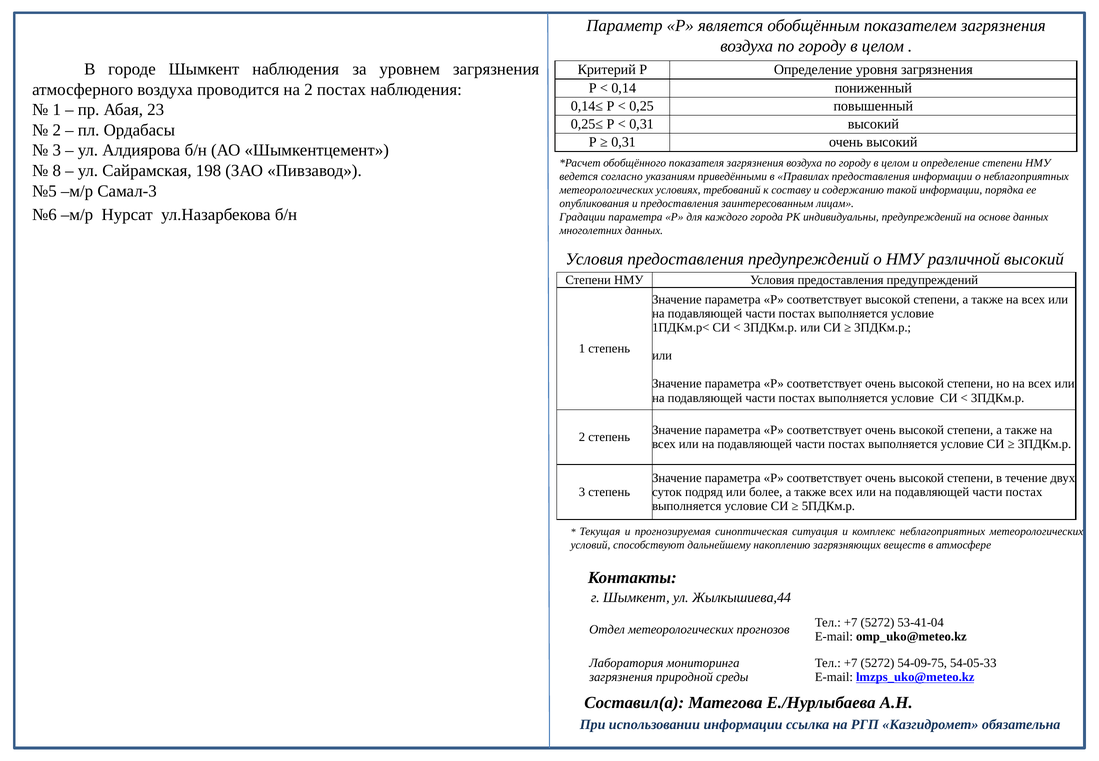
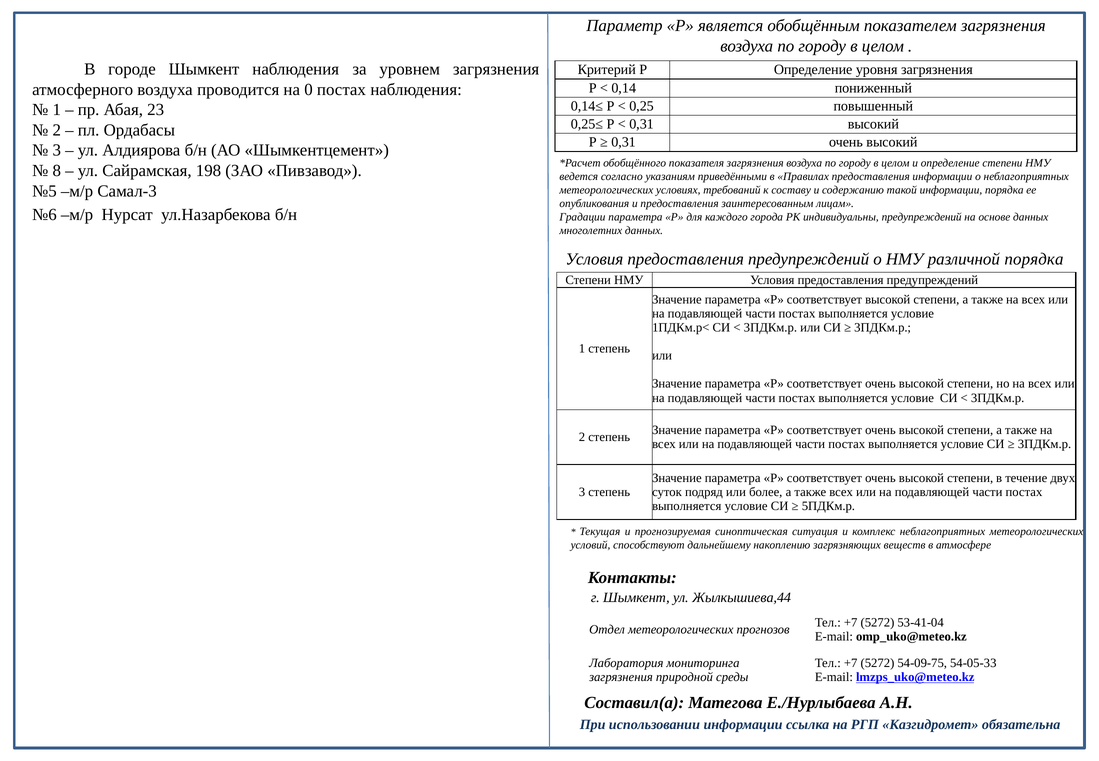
на 2: 2 -> 0
различной высокий: высокий -> порядка
